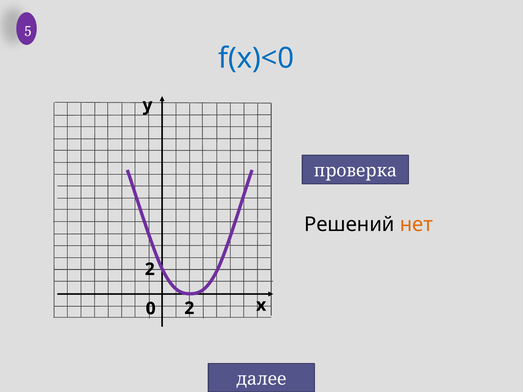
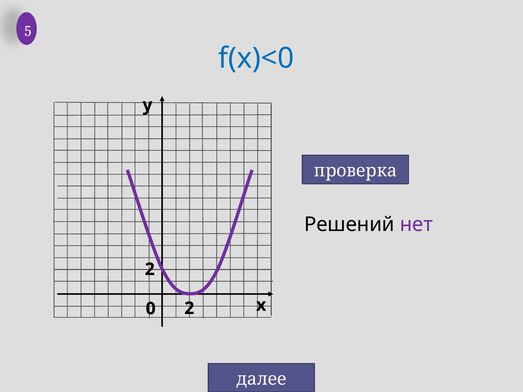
нет colour: orange -> purple
